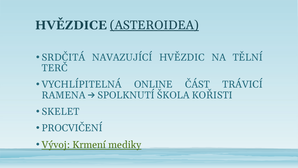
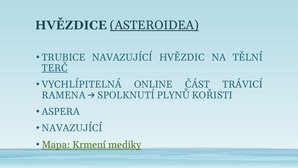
SRDČITÁ: SRDČITÁ -> TRUBICE
TERČ underline: none -> present
ŠKOLA: ŠKOLA -> PLYNŮ
SKELET: SKELET -> ASPERA
PROCVIČENÍ at (72, 128): PROCVIČENÍ -> NAVAZUJÍCÍ
Vývoj: Vývoj -> Mapa
